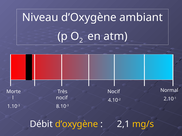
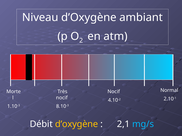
mg/s colour: yellow -> light blue
